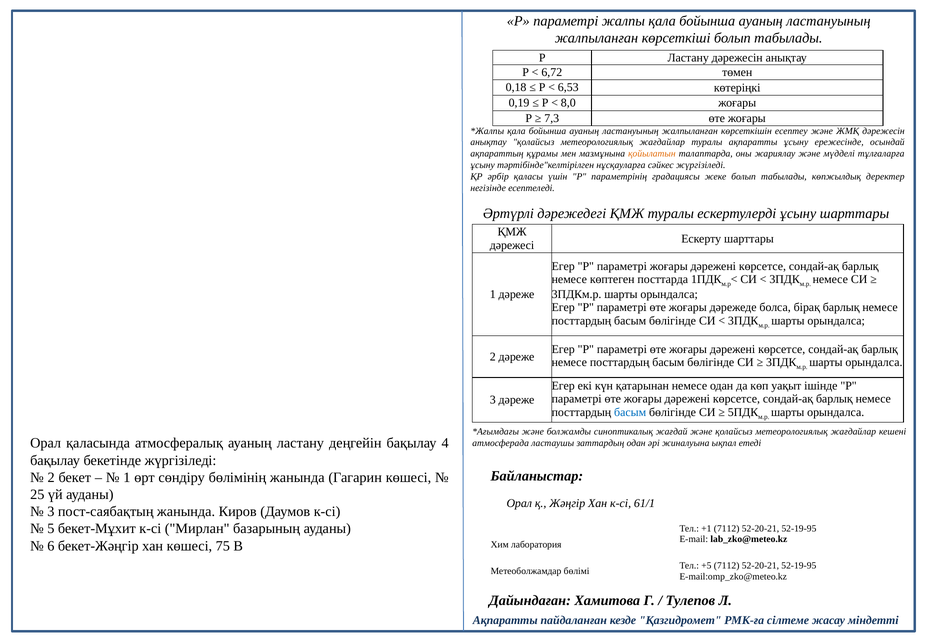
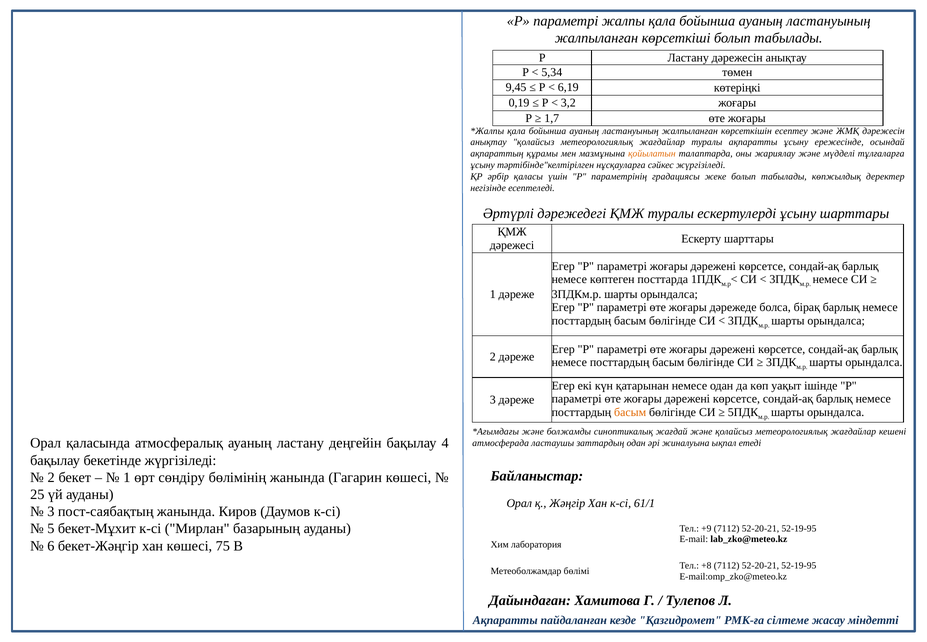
6,72: 6,72 -> 5,34
0,18: 0,18 -> 9,45
6,53: 6,53 -> 6,19
8,0: 8,0 -> 3,2
7,3: 7,3 -> 1,7
басым at (630, 412) colour: blue -> orange
+1: +1 -> +9
+5: +5 -> +8
